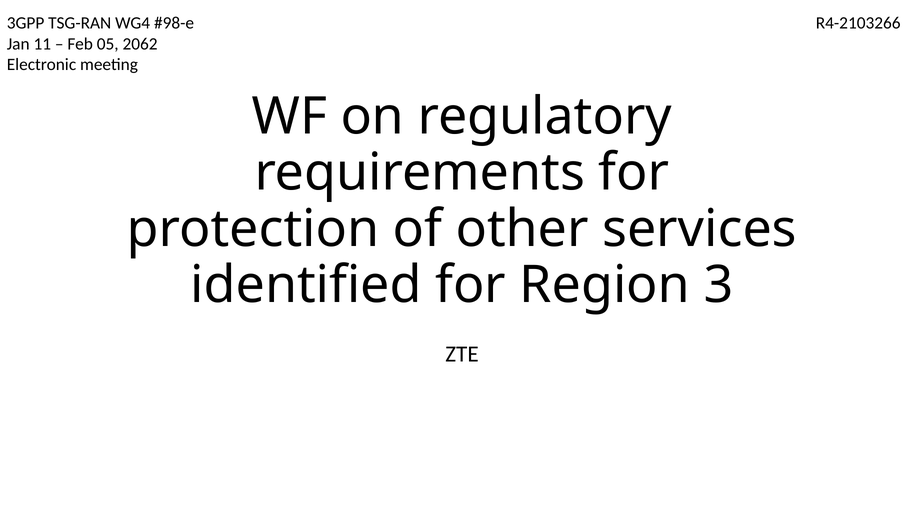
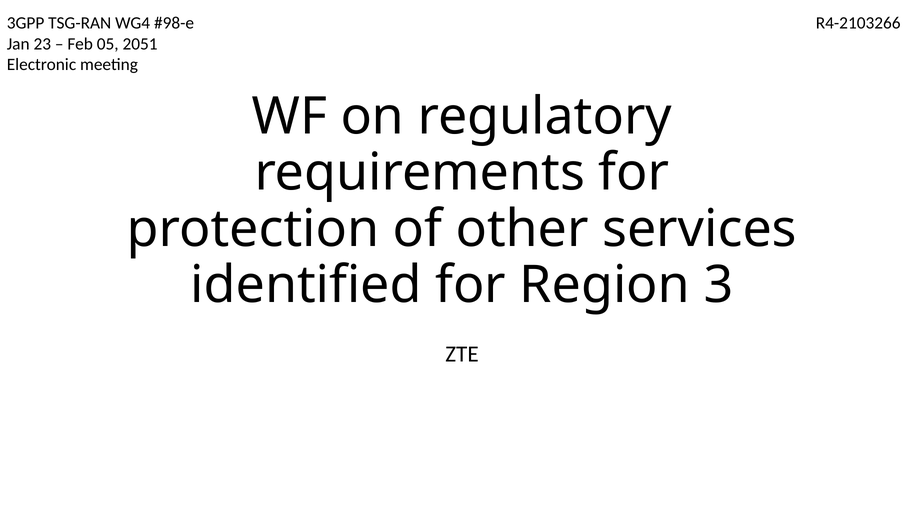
11: 11 -> 23
2062: 2062 -> 2051
